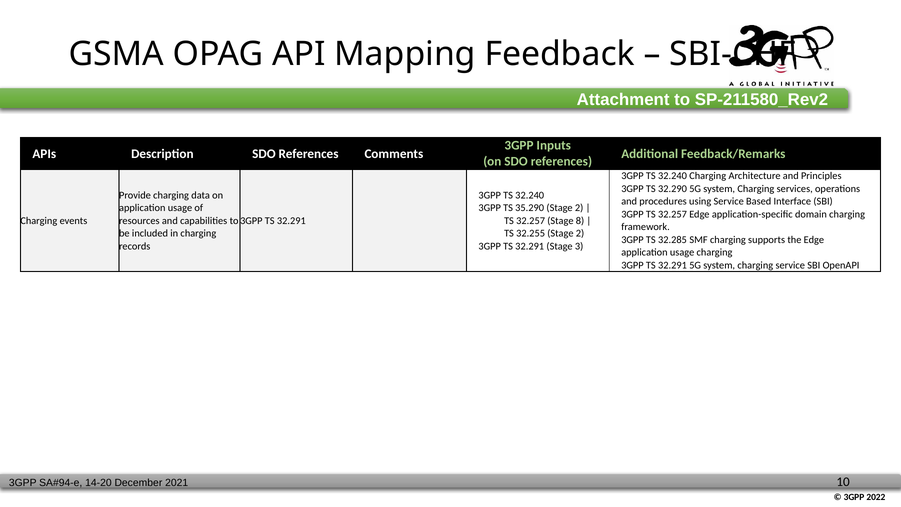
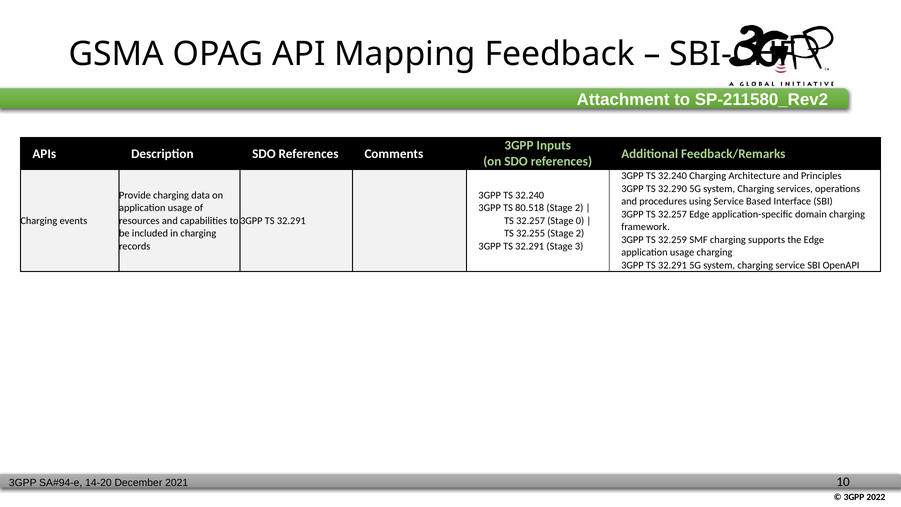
35.290: 35.290 -> 80.518
8: 8 -> 0
32.285: 32.285 -> 32.259
